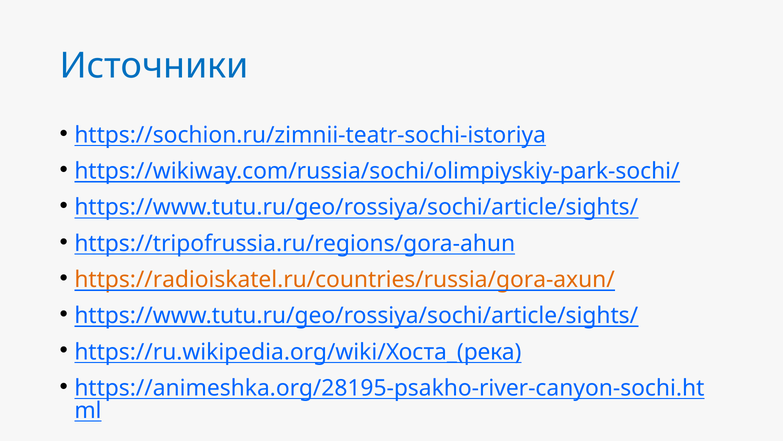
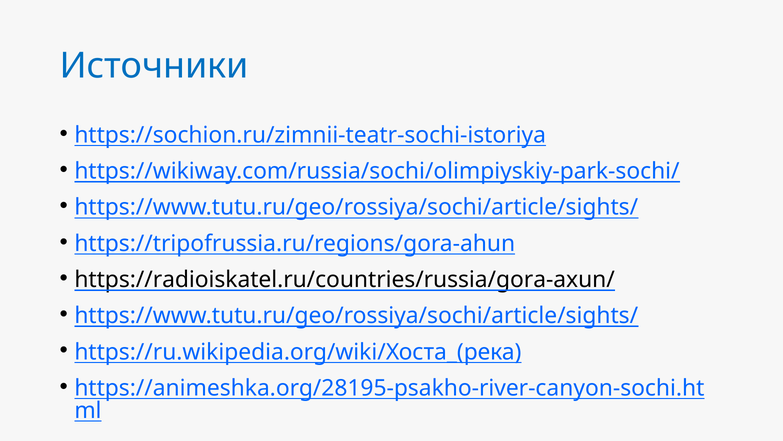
https://radioiskatel.ru/countries/russia/gora-axun/ colour: orange -> black
